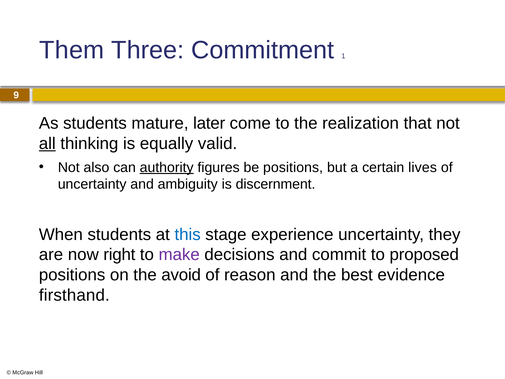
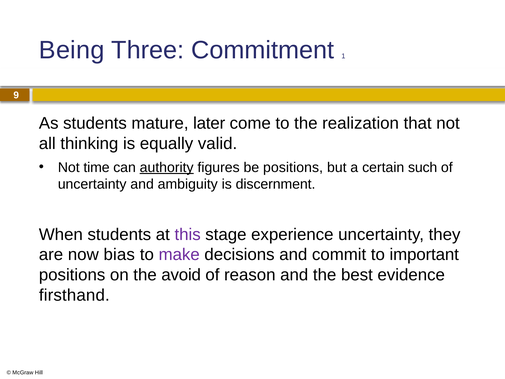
Them: Them -> Being
all underline: present -> none
also: also -> time
lives: lives -> such
this colour: blue -> purple
right: right -> bias
proposed: proposed -> important
